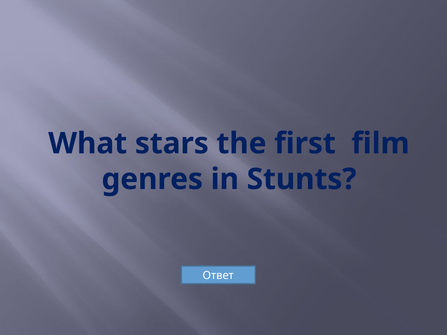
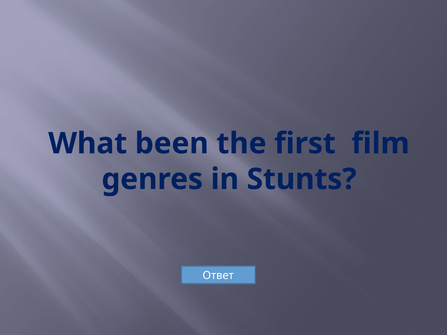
stars: stars -> been
